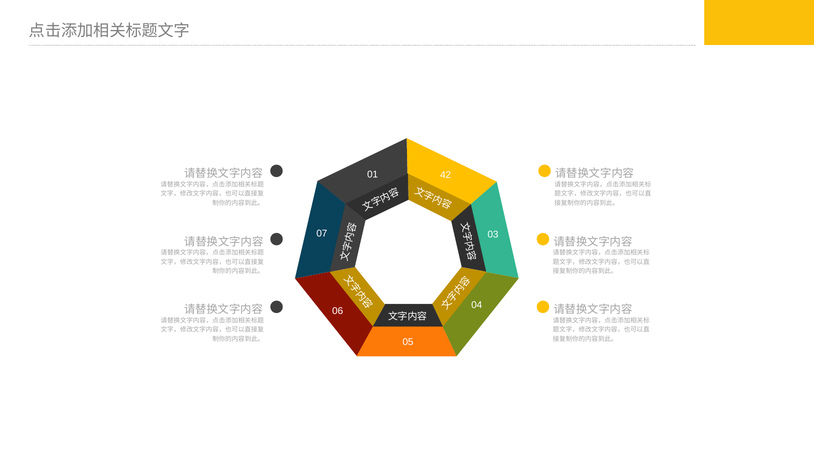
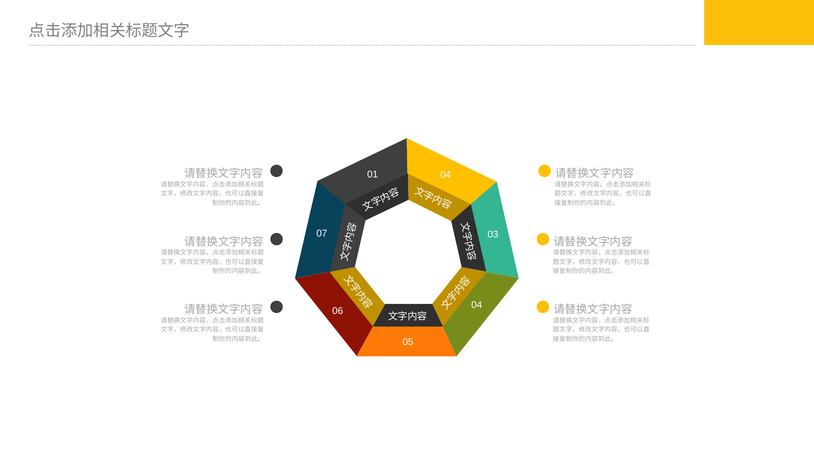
01 42: 42 -> 04
